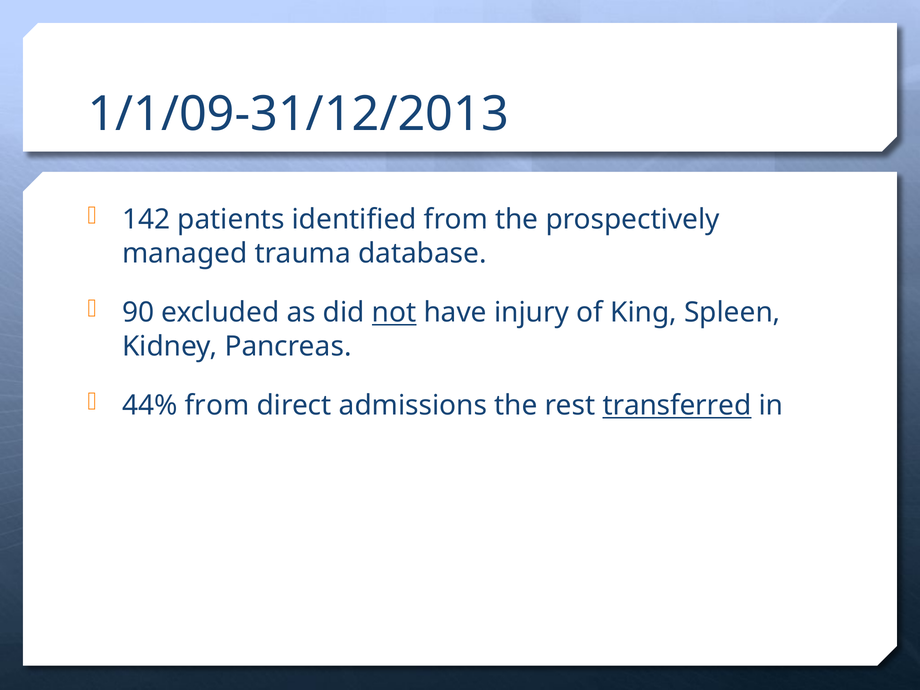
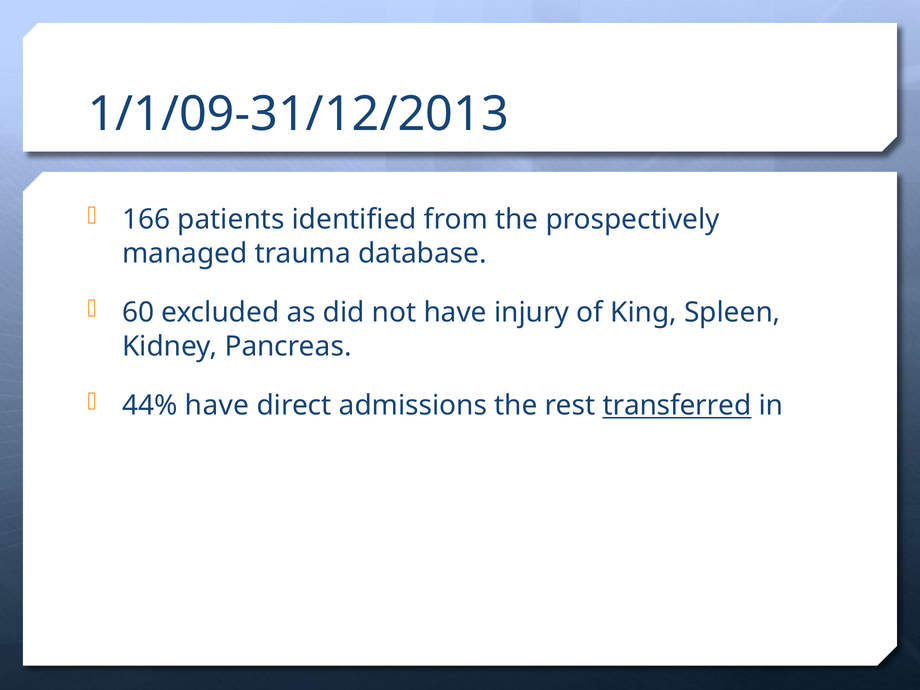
142: 142 -> 166
90: 90 -> 60
not underline: present -> none
44% from: from -> have
